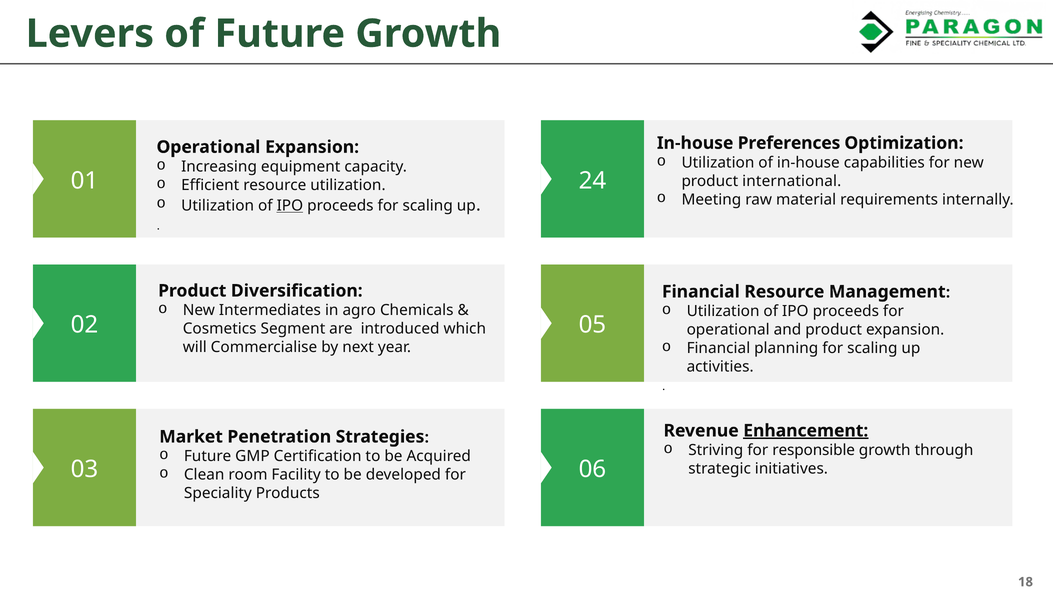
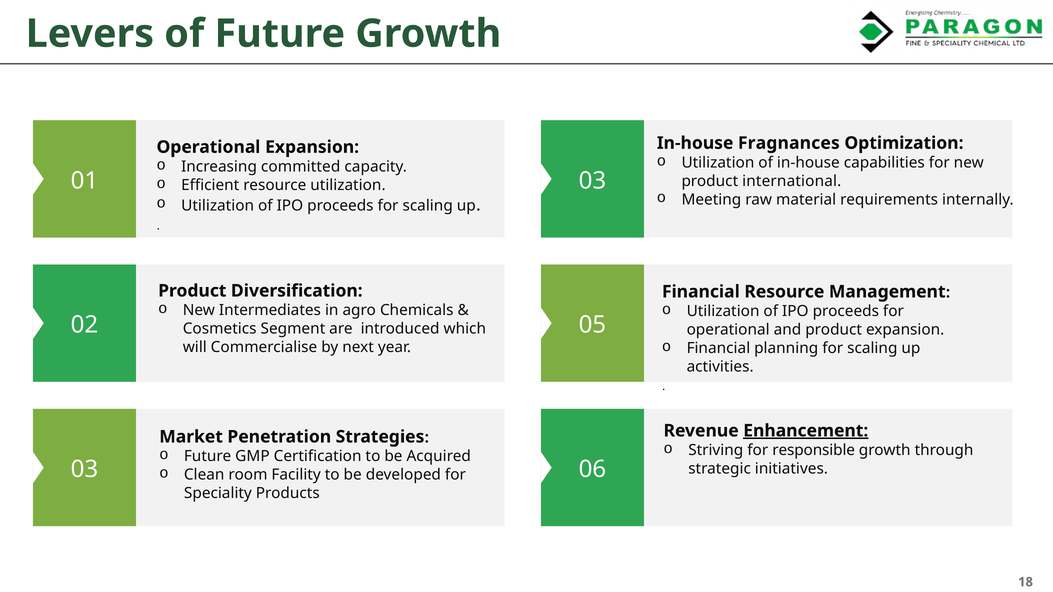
Preferences: Preferences -> Fragnances
equipment: equipment -> committed
01 24: 24 -> 03
IPO at (290, 206) underline: present -> none
